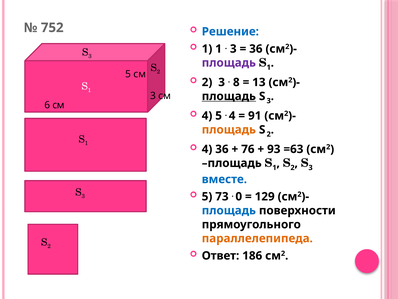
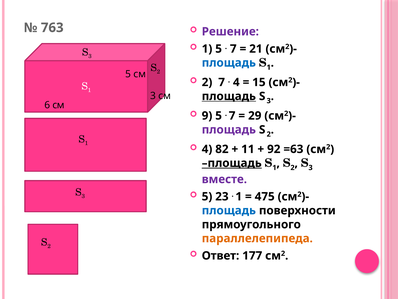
752: 752 -> 763
Решение colour: blue -> purple
1 1: 1 -> 5
3 at (233, 49): 3 -> 7
36 at (256, 49): 36 -> 21
площадь at (229, 63) colour: purple -> blue
2 3: 3 -> 7
8 at (236, 82): 8 -> 4
13: 13 -> 15
4 at (207, 116): 4 -> 9
4 at (232, 116): 4 -> 7
91: 91 -> 29
площадь at (229, 129) colour: orange -> purple
4 36: 36 -> 82
76: 76 -> 11
93: 93 -> 92
площадь at (232, 163) underline: none -> present
вместе colour: blue -> purple
73: 73 -> 23
0 at (239, 196): 0 -> 1
129: 129 -> 475
186: 186 -> 177
